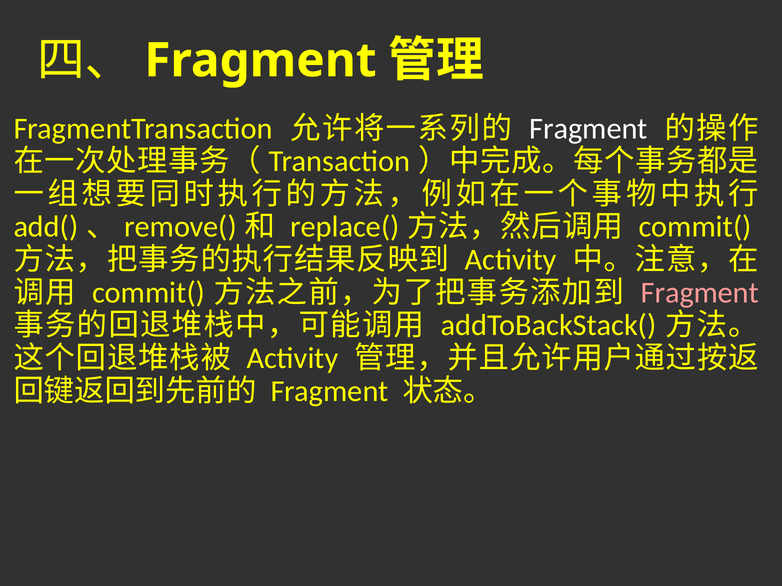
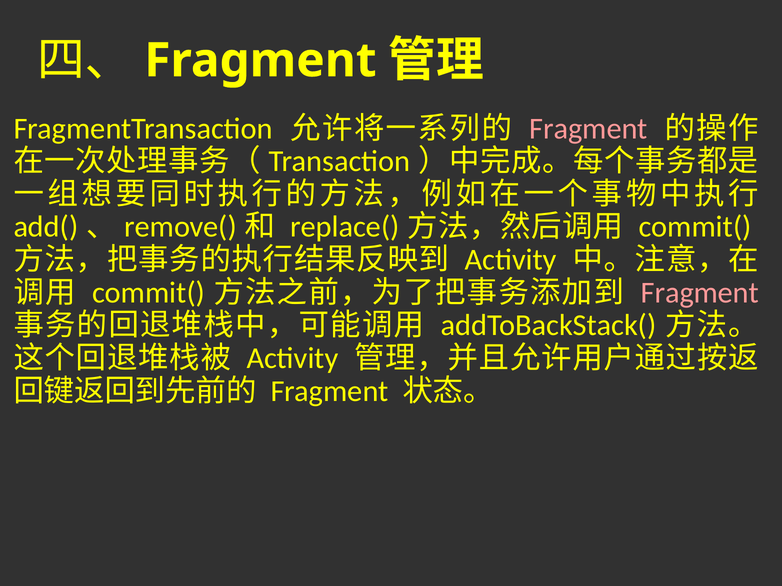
Fragment at (588, 129) colour: white -> pink
